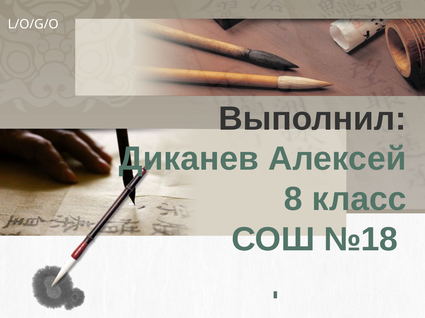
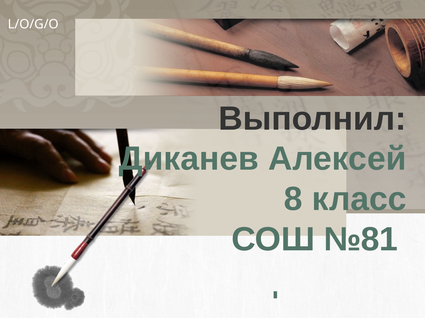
№18: №18 -> №81
